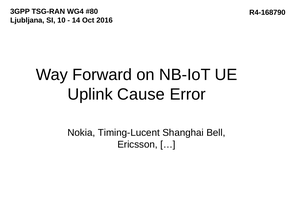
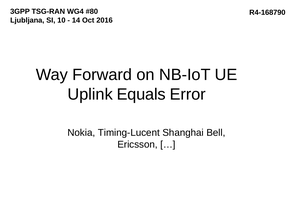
Cause: Cause -> Equals
